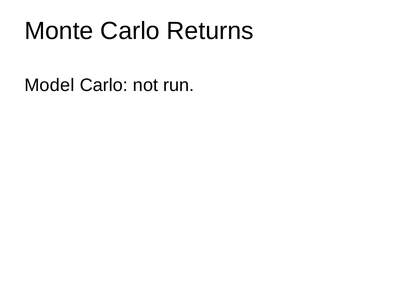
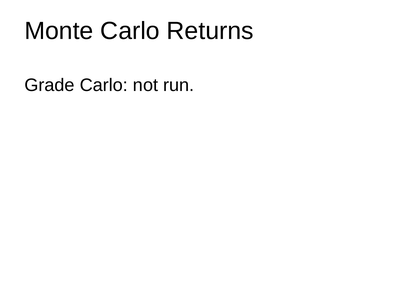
Model: Model -> Grade
